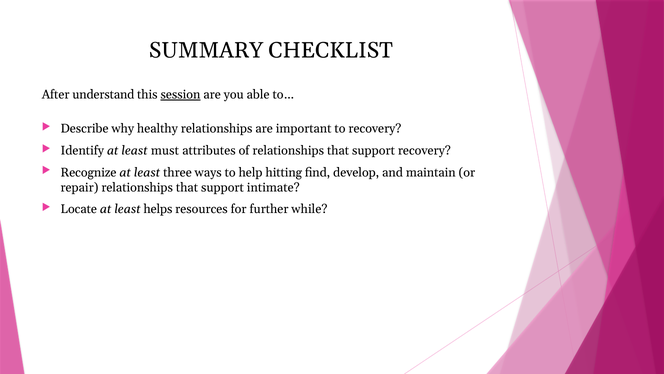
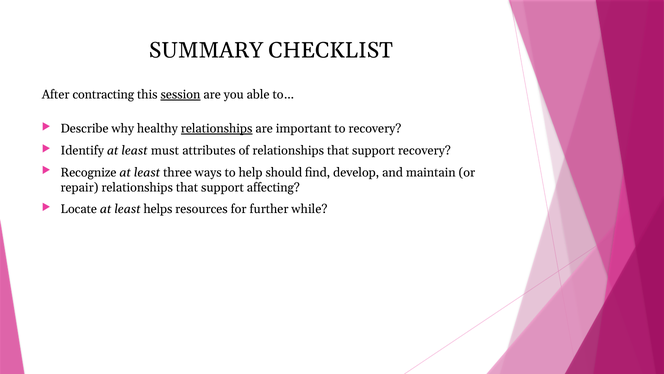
understand: understand -> contracting
relationships at (217, 129) underline: none -> present
hitting: hitting -> should
intimate: intimate -> affecting
